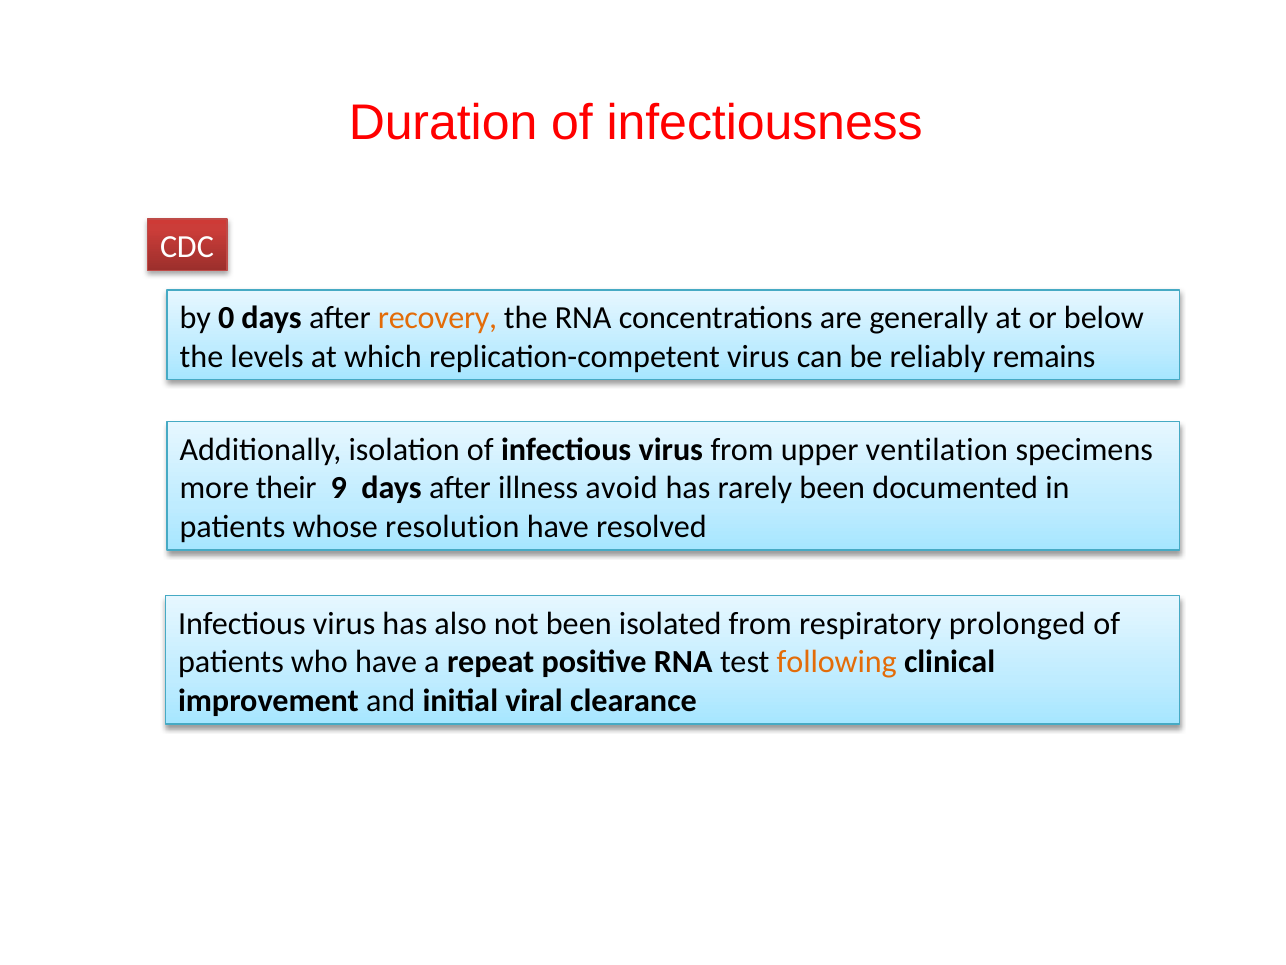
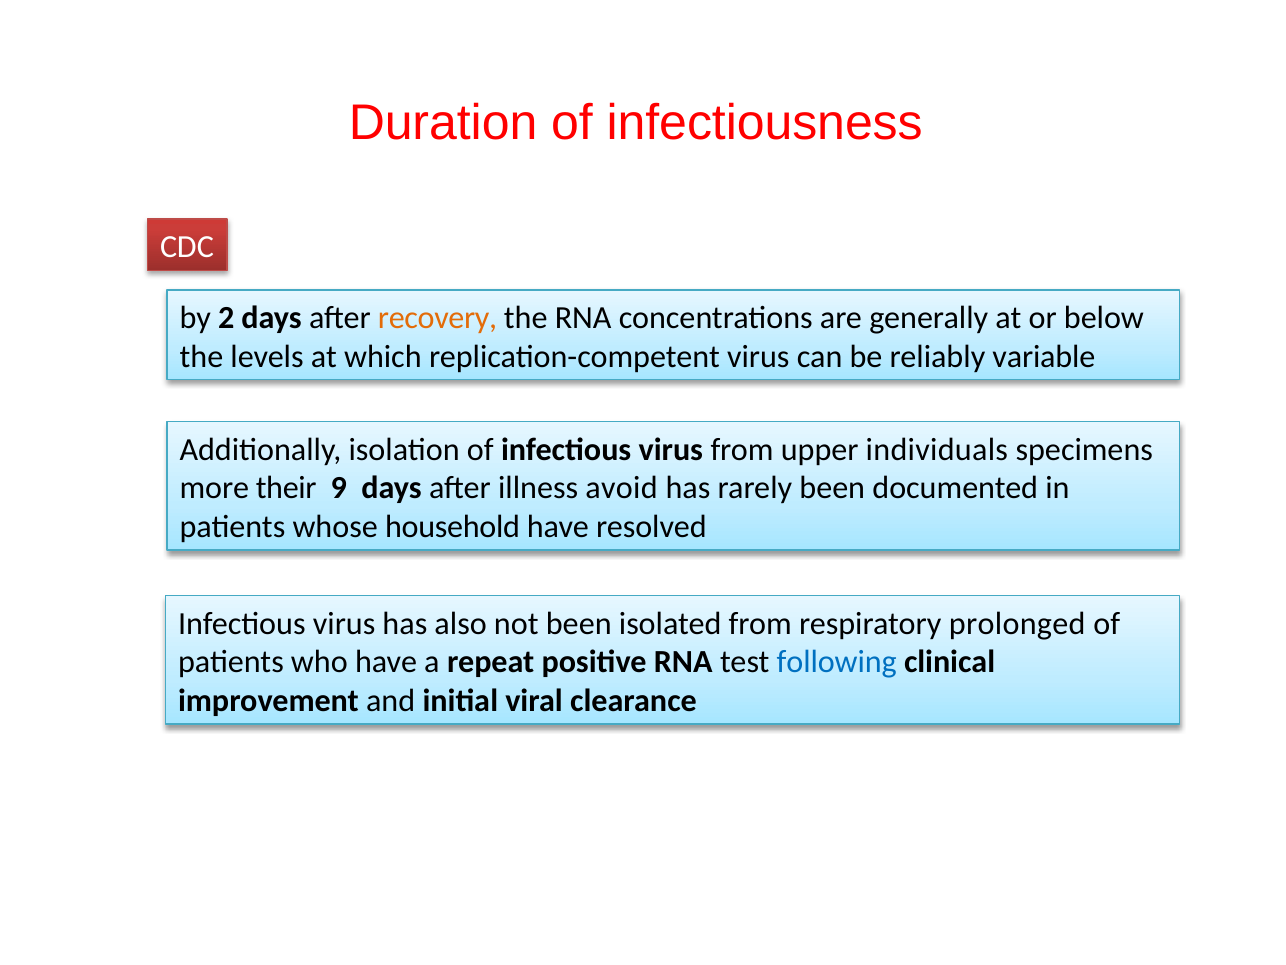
0: 0 -> 2
remains: remains -> variable
ventilation: ventilation -> individuals
resolution: resolution -> household
following colour: orange -> blue
